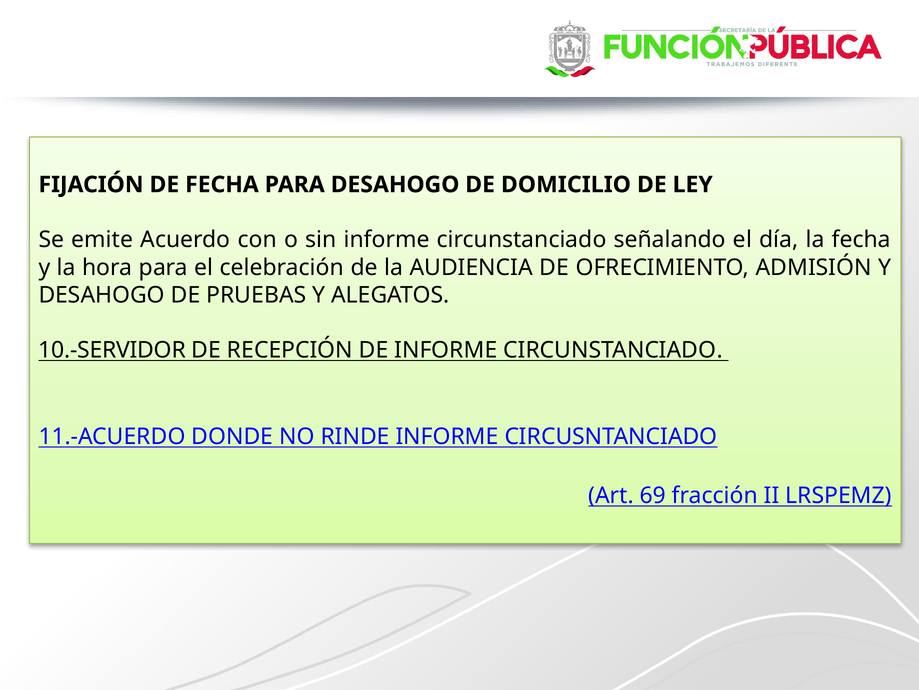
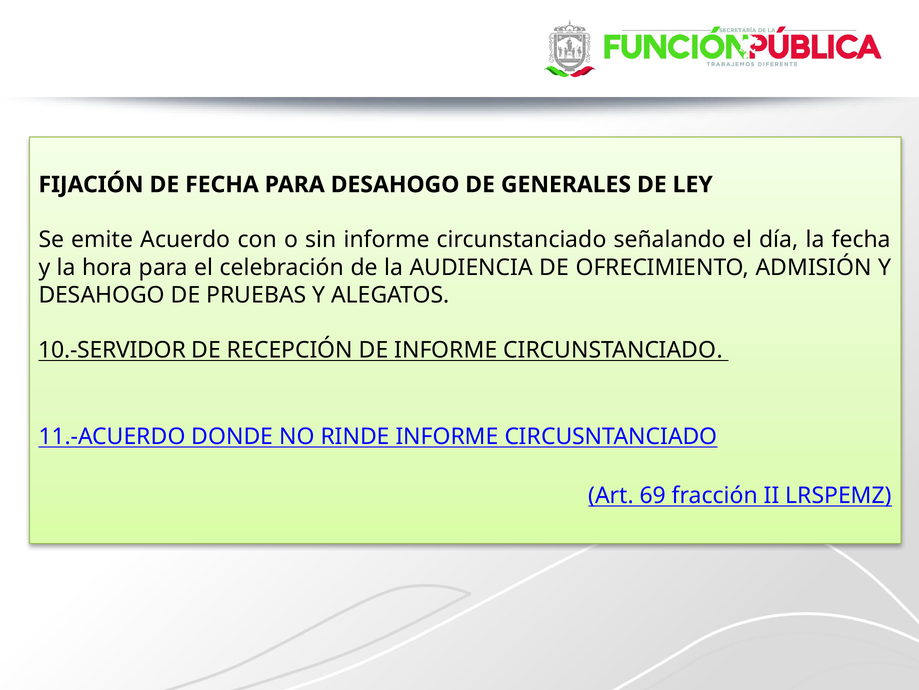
DOMICILIO: DOMICILIO -> GENERALES
